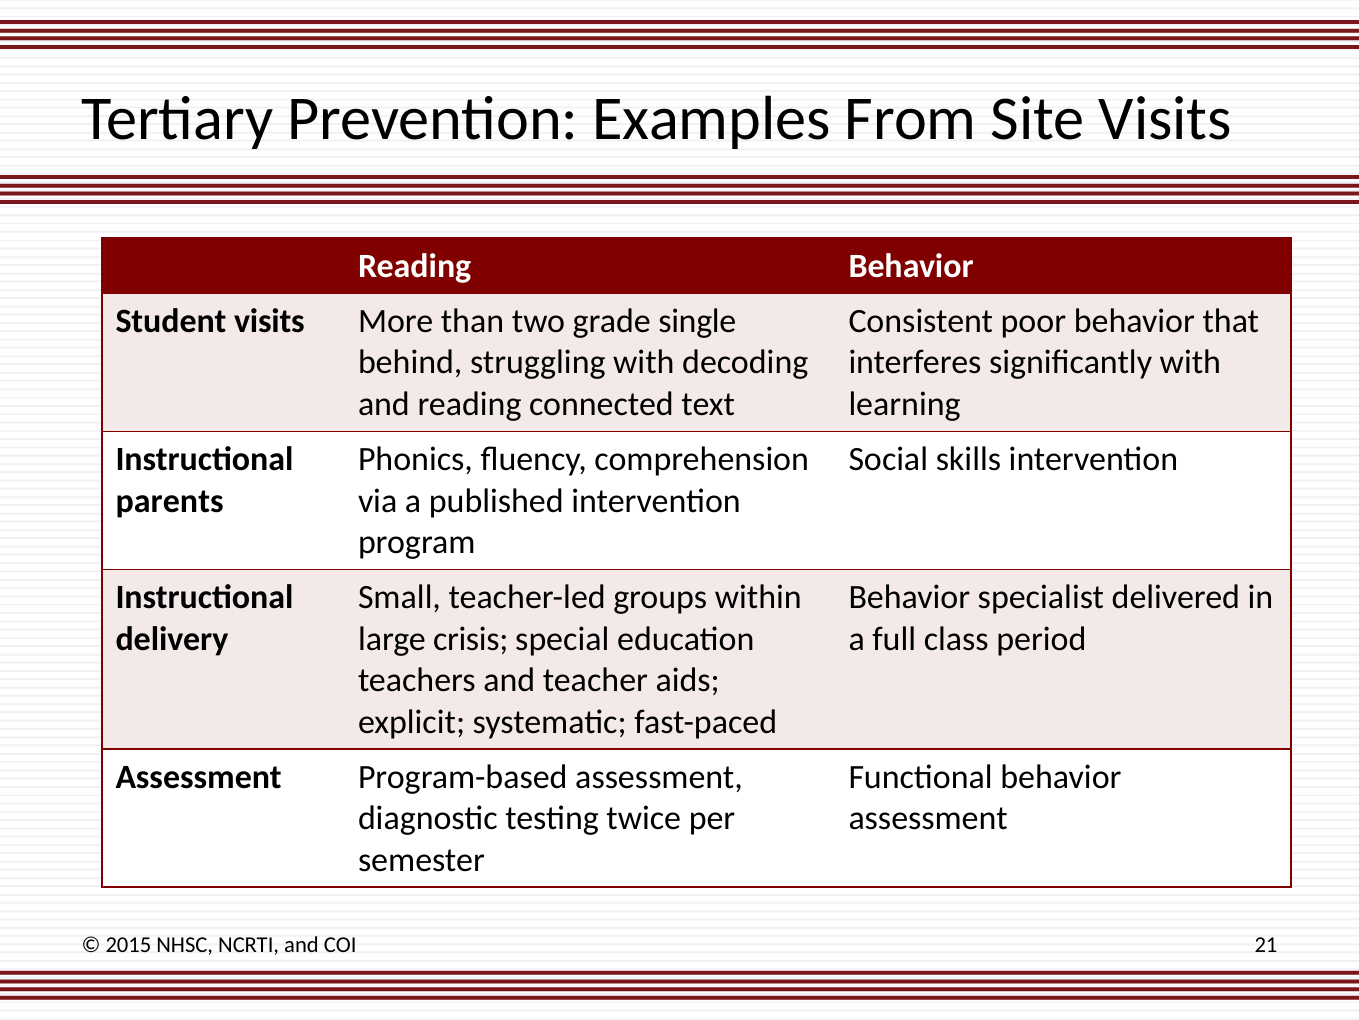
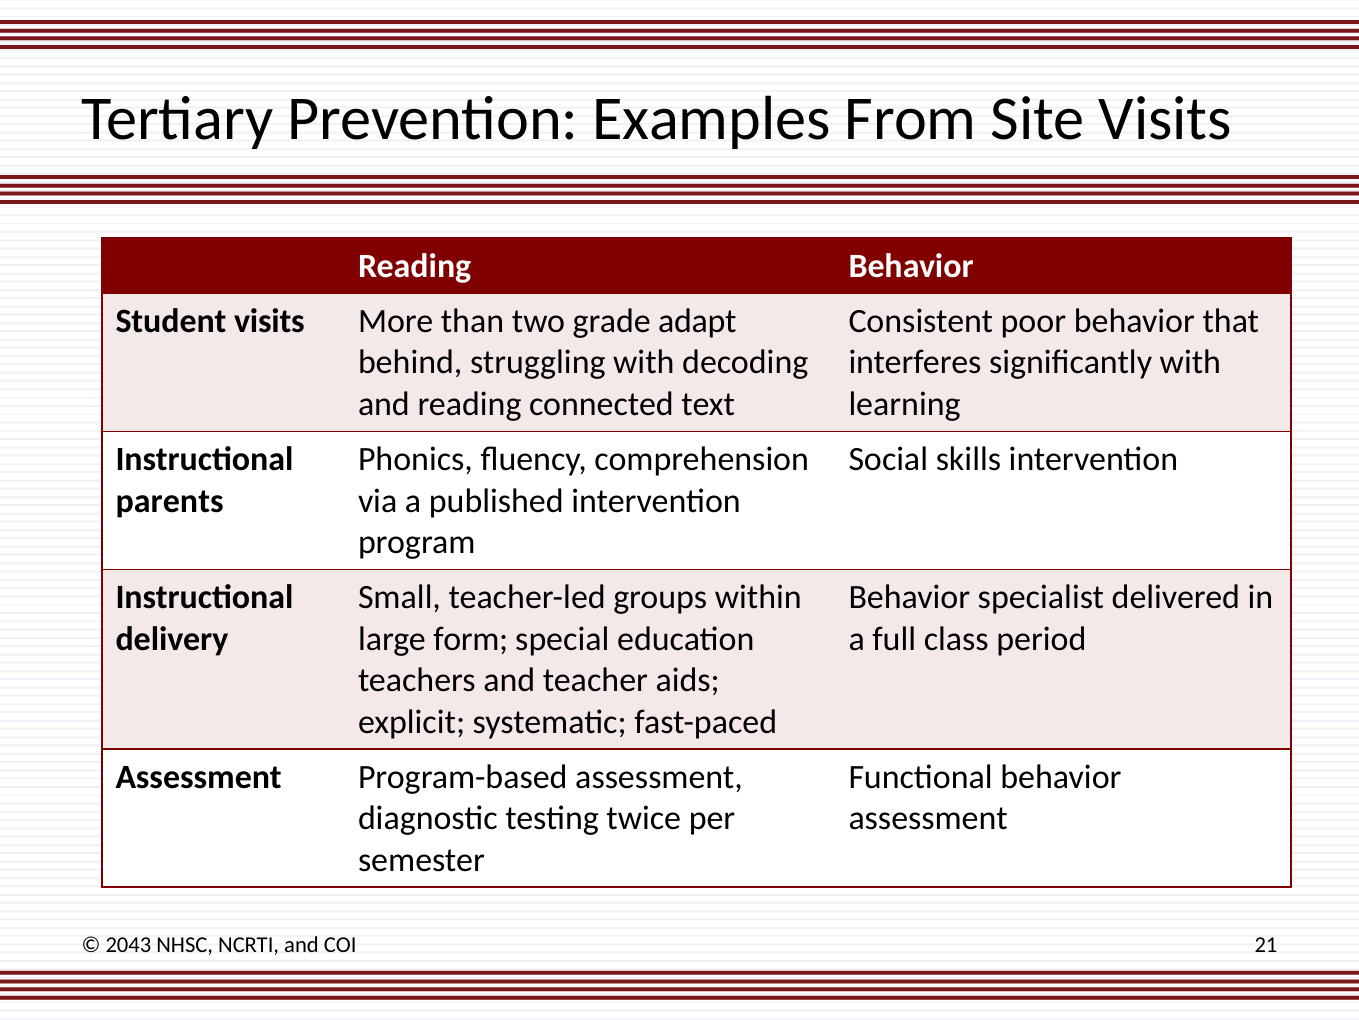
single: single -> adapt
crisis: crisis -> form
2015: 2015 -> 2043
